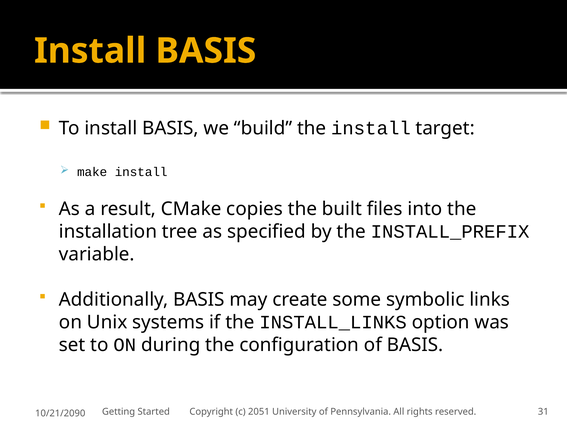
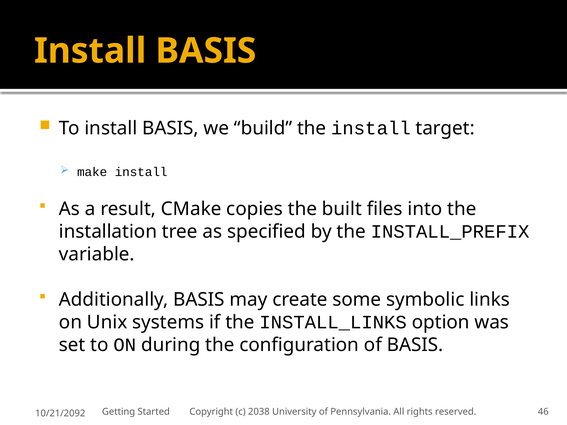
2051: 2051 -> 2038
31: 31 -> 46
10/21/2090: 10/21/2090 -> 10/21/2092
